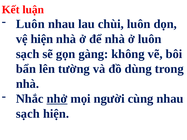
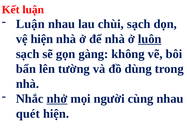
Luôn at (30, 24): Luôn -> Luận
chùi luôn: luôn -> sạch
luôn at (150, 39) underline: none -> present
sạch at (28, 114): sạch -> quét
